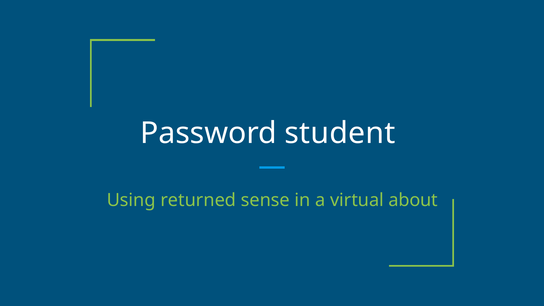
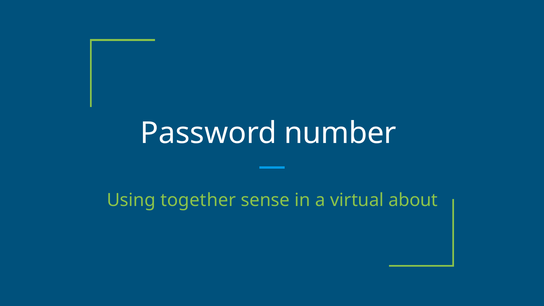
student: student -> number
returned: returned -> together
